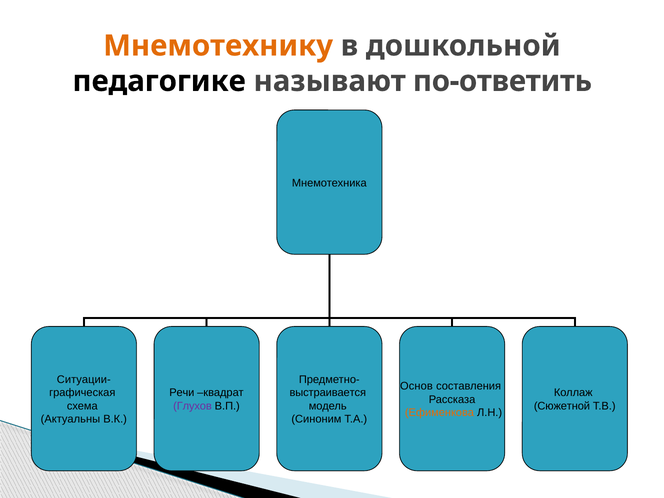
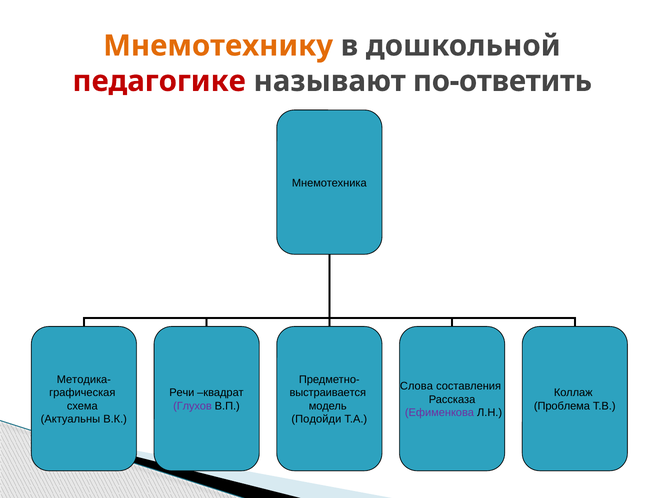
педагогике colour: black -> red
Ситуации-: Ситуации- -> Методика-
Основ: Основ -> Слова
Сюжетной: Сюжетной -> Проблема
Ефименкова colour: orange -> purple
Синоним: Синоним -> Подойди
